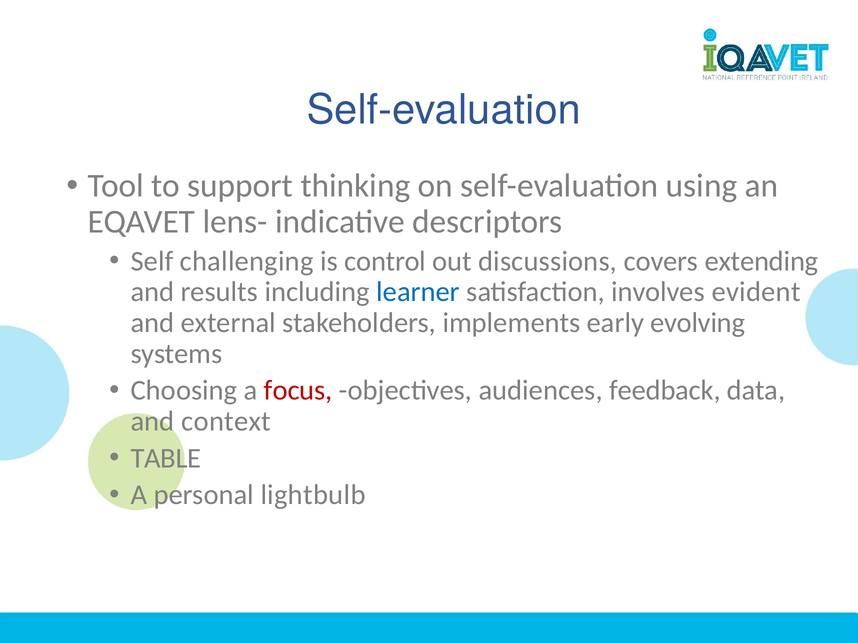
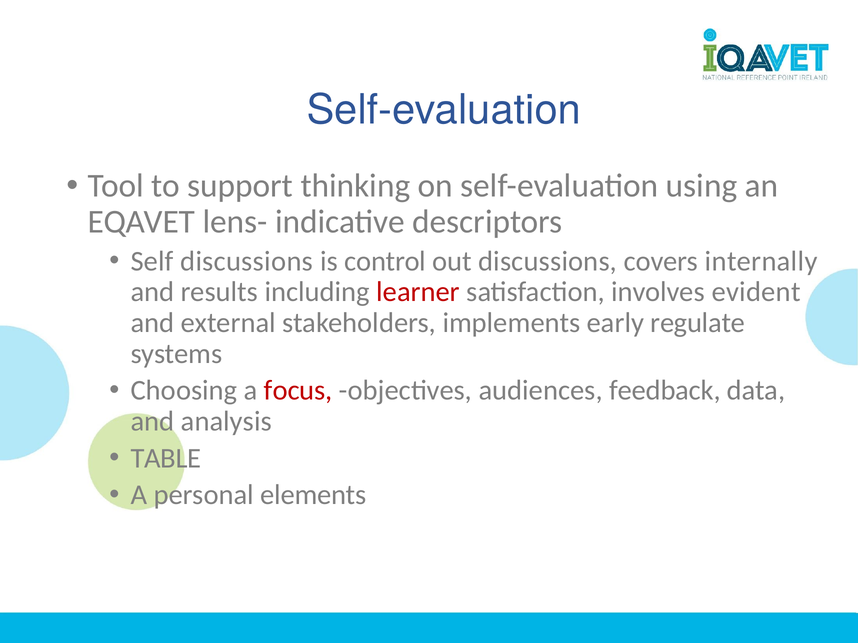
Self challenging: challenging -> discussions
extending: extending -> internally
learner colour: blue -> red
evolving: evolving -> regulate
context: context -> analysis
lightbulb: lightbulb -> elements
